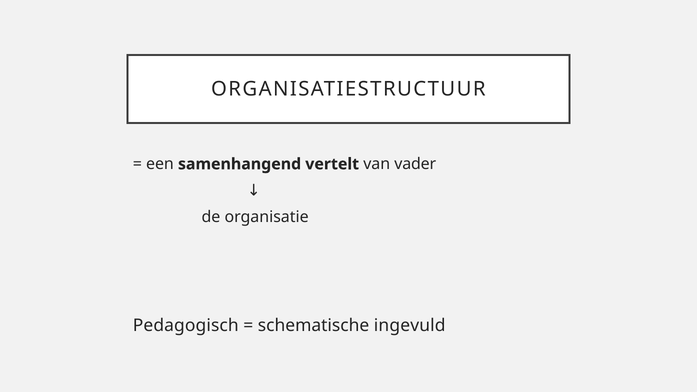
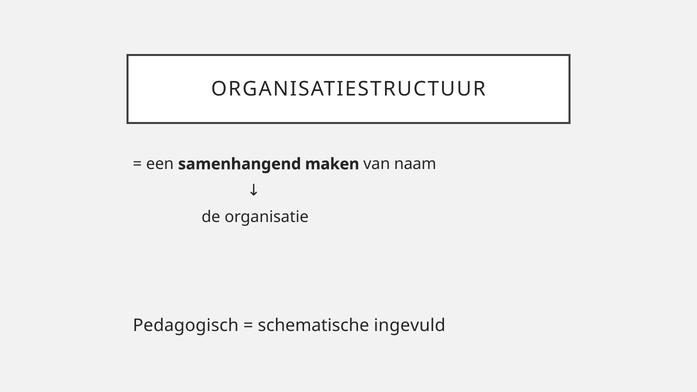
vertelt: vertelt -> maken
vader: vader -> naam
